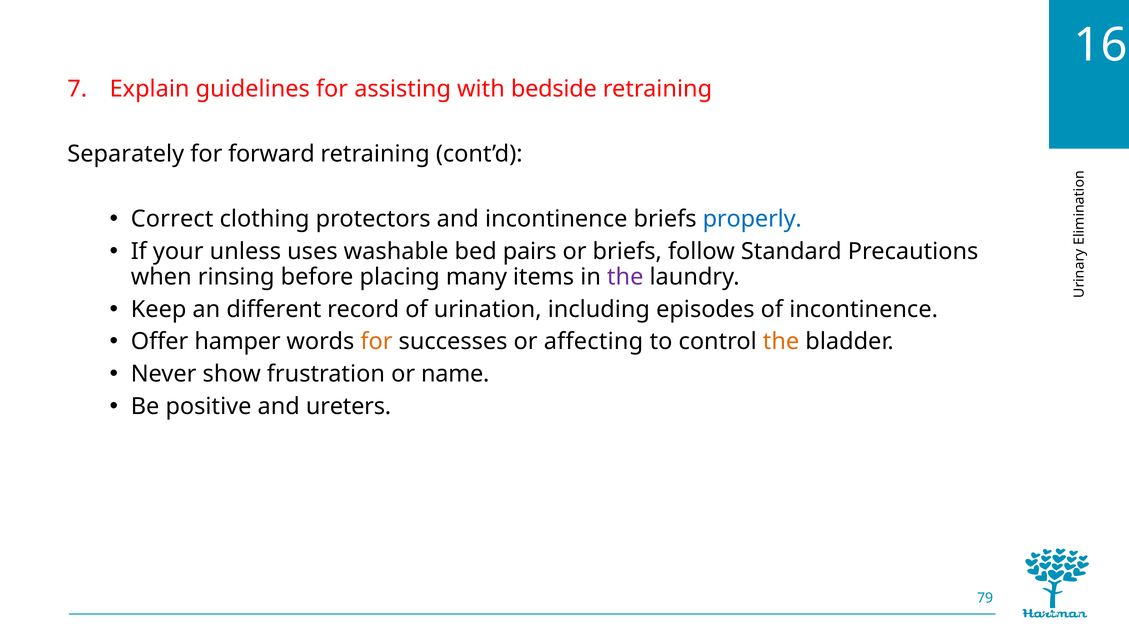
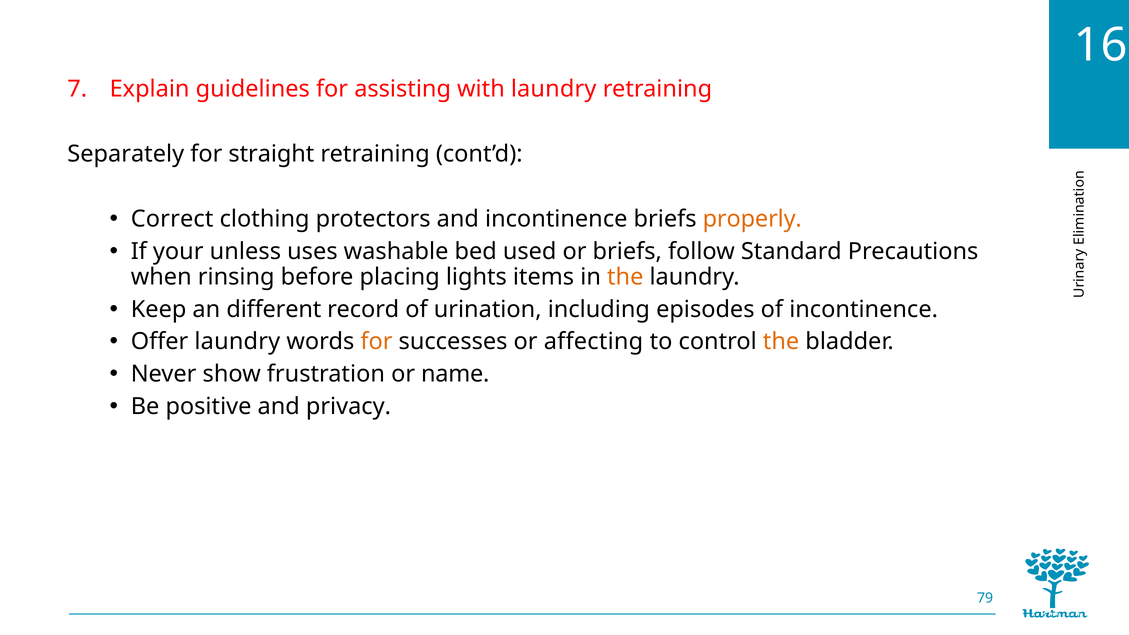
with bedside: bedside -> laundry
forward: forward -> straight
properly colour: blue -> orange
pairs: pairs -> used
many: many -> lights
the at (625, 277) colour: purple -> orange
Offer hamper: hamper -> laundry
ureters: ureters -> privacy
